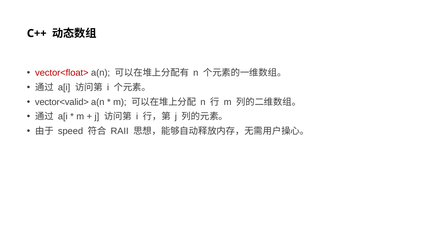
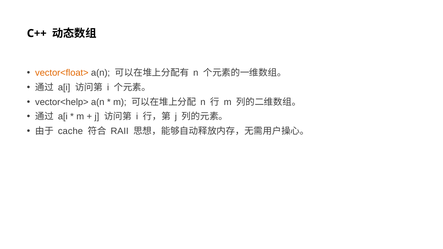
vector<float> colour: red -> orange
vector<valid>: vector<valid> -> vector<help>
speed: speed -> cache
